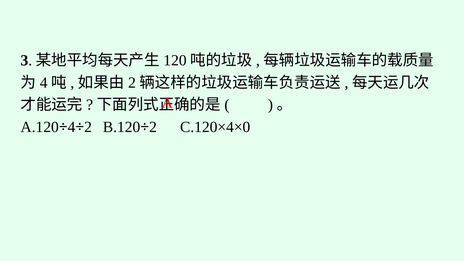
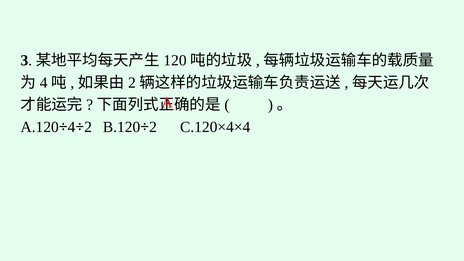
C.120×4×0: C.120×4×0 -> C.120×4×4
